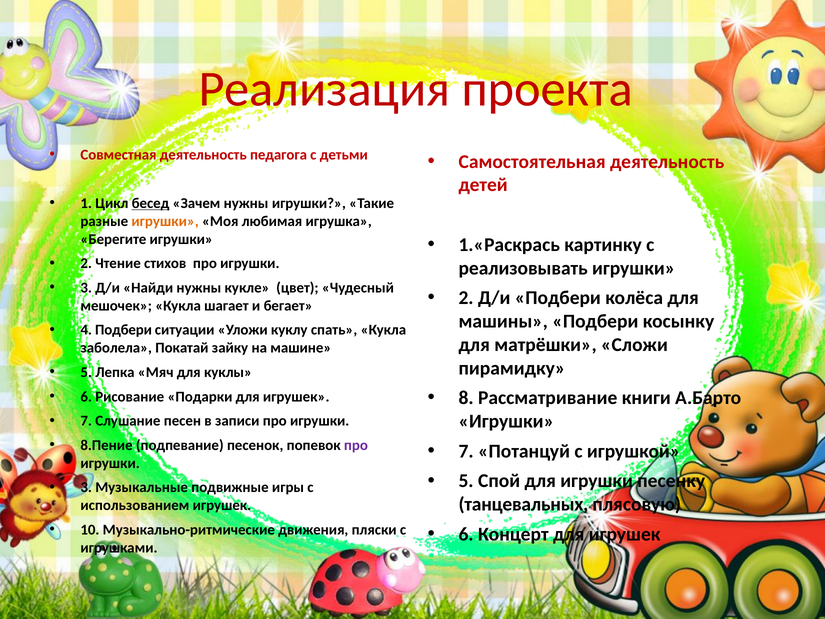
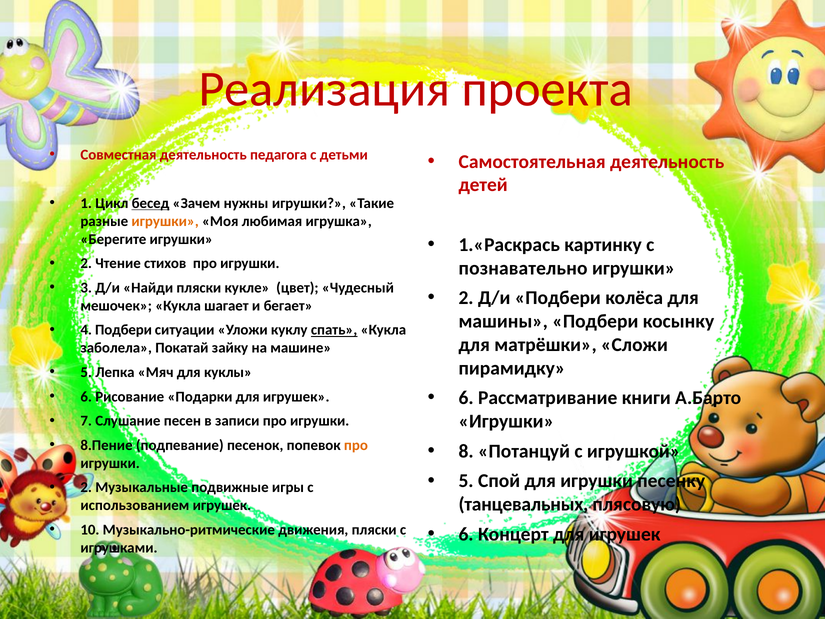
реализовывать: реализовывать -> познавательно
Найди нужны: нужны -> пляски
спать underline: none -> present
8 at (466, 398): 8 -> 6
про at (356, 445) colour: purple -> orange
7 at (466, 451): 7 -> 8
3 at (86, 487): 3 -> 2
